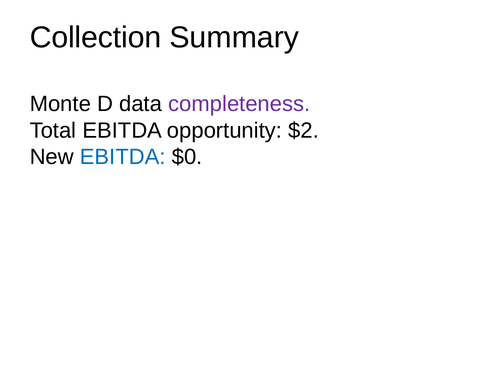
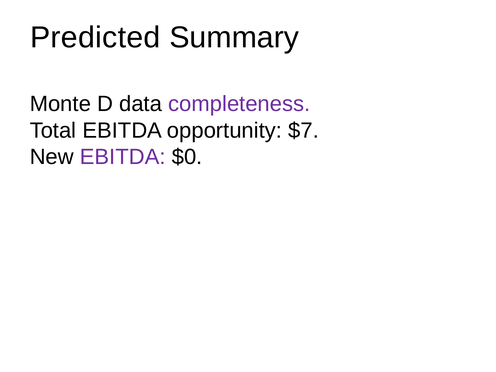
Collection: Collection -> Predicted
$2: $2 -> $7
EBITDA at (123, 157) colour: blue -> purple
